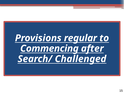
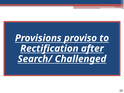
regular: regular -> proviso
Commencing: Commencing -> Rectification
